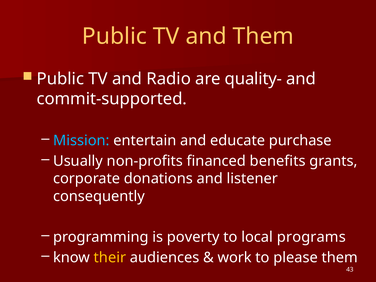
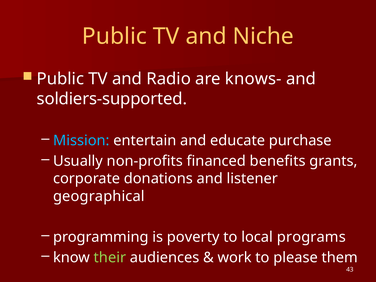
and Them: Them -> Niche
quality-: quality- -> knows-
commit-supported: commit-supported -> soldiers-supported
consequently: consequently -> geographical
their colour: yellow -> light green
